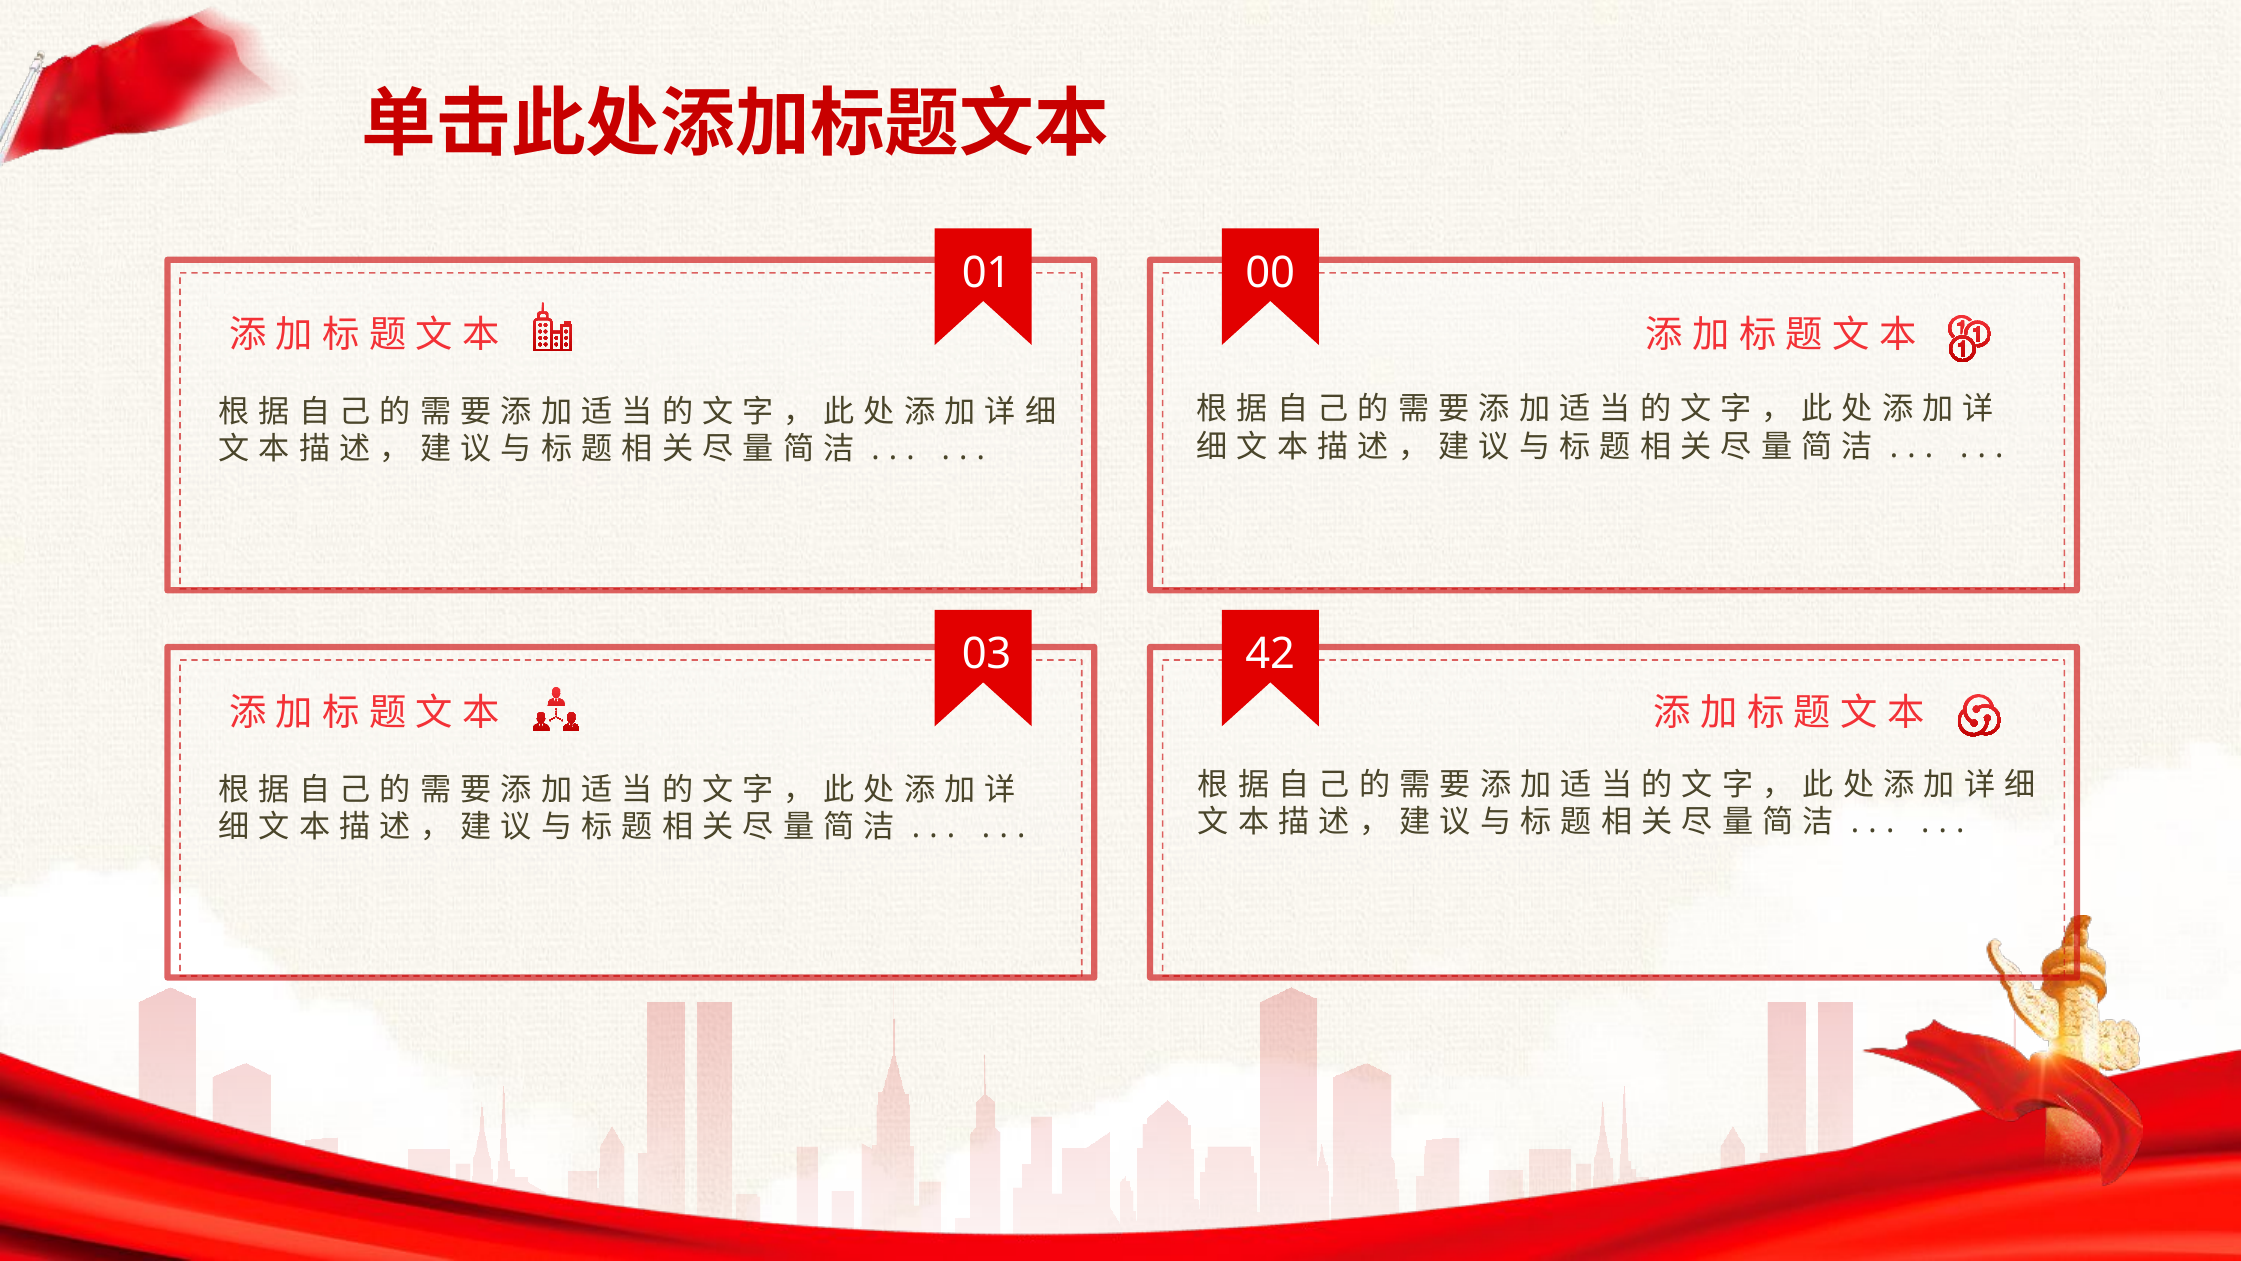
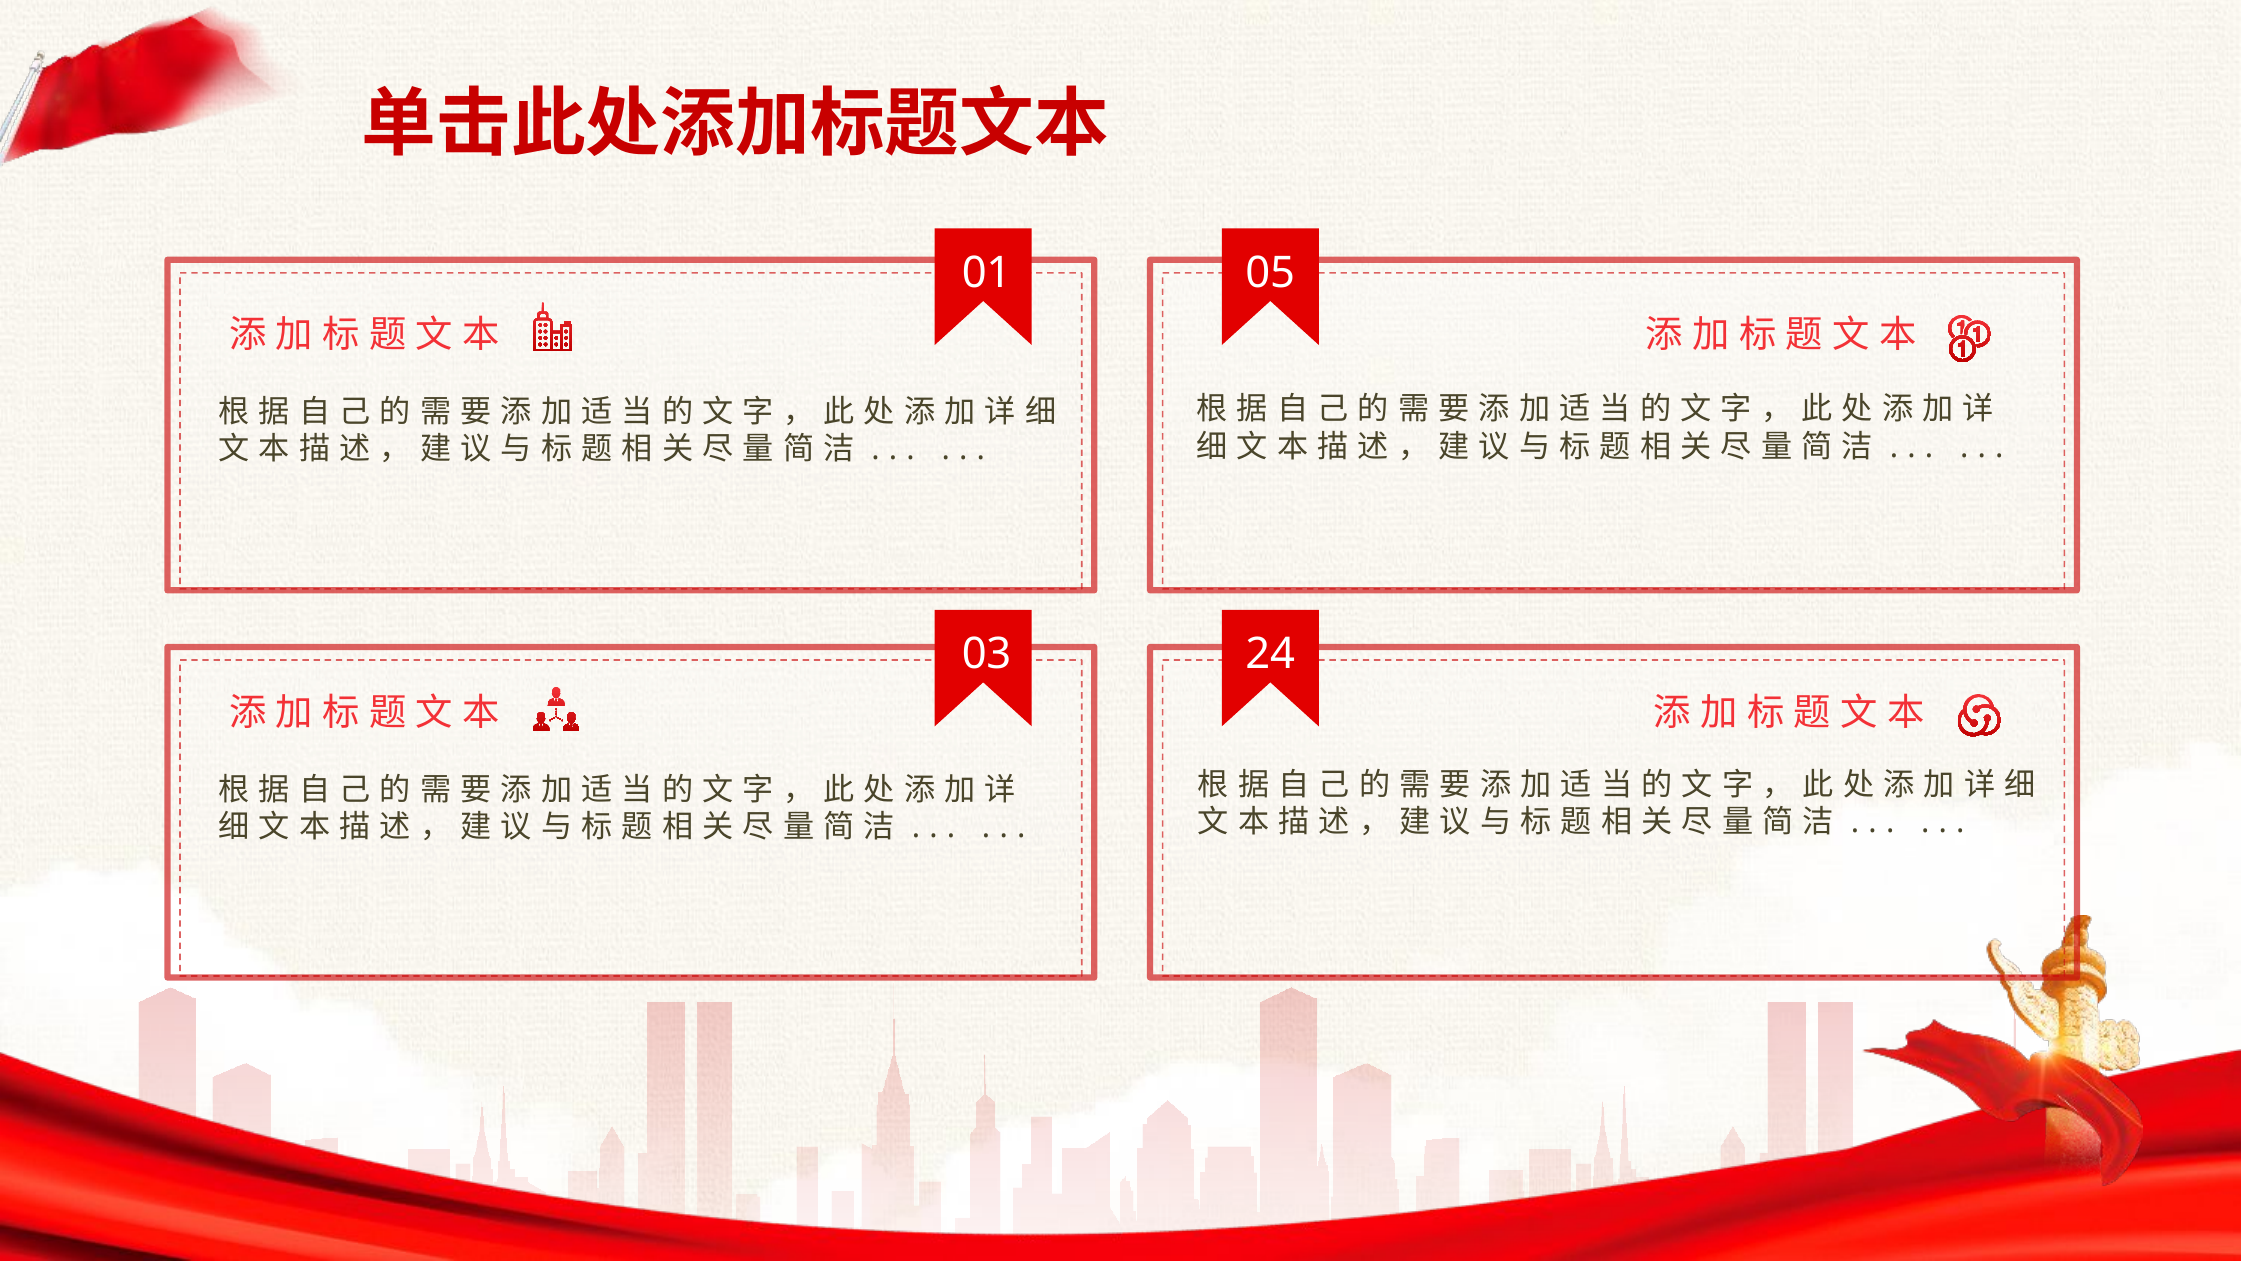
00: 00 -> 05
42: 42 -> 24
